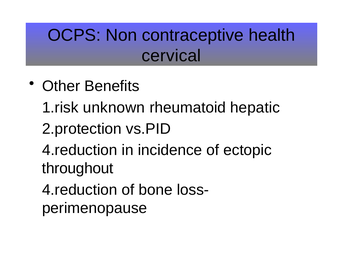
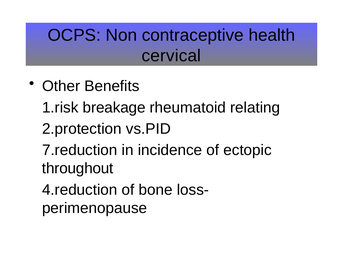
unknown: unknown -> breakage
hepatic: hepatic -> relating
4.reduction at (80, 150): 4.reduction -> 7.reduction
